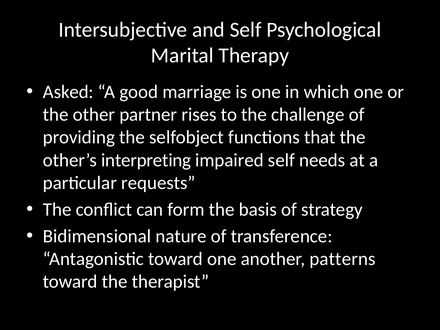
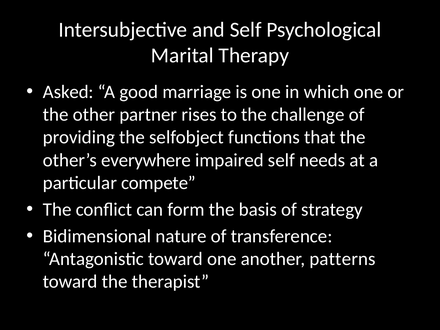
interpreting: interpreting -> everywhere
requests: requests -> compete
